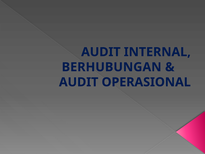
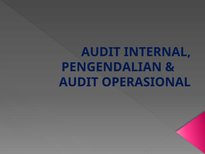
BERHUBUNGAN: BERHUBUNGAN -> PENGENDALIAN
